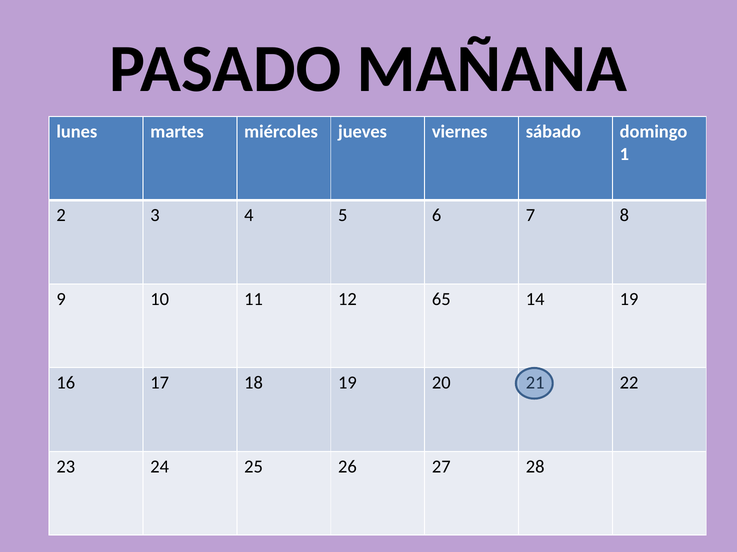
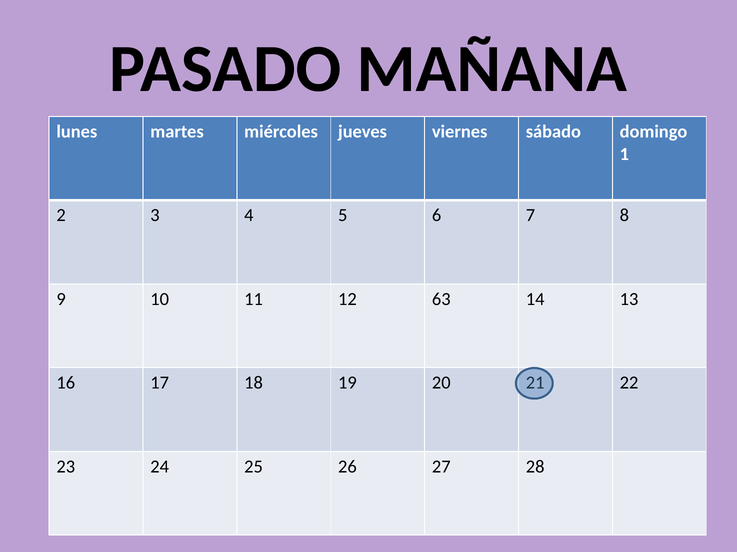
65: 65 -> 63
14 19: 19 -> 13
